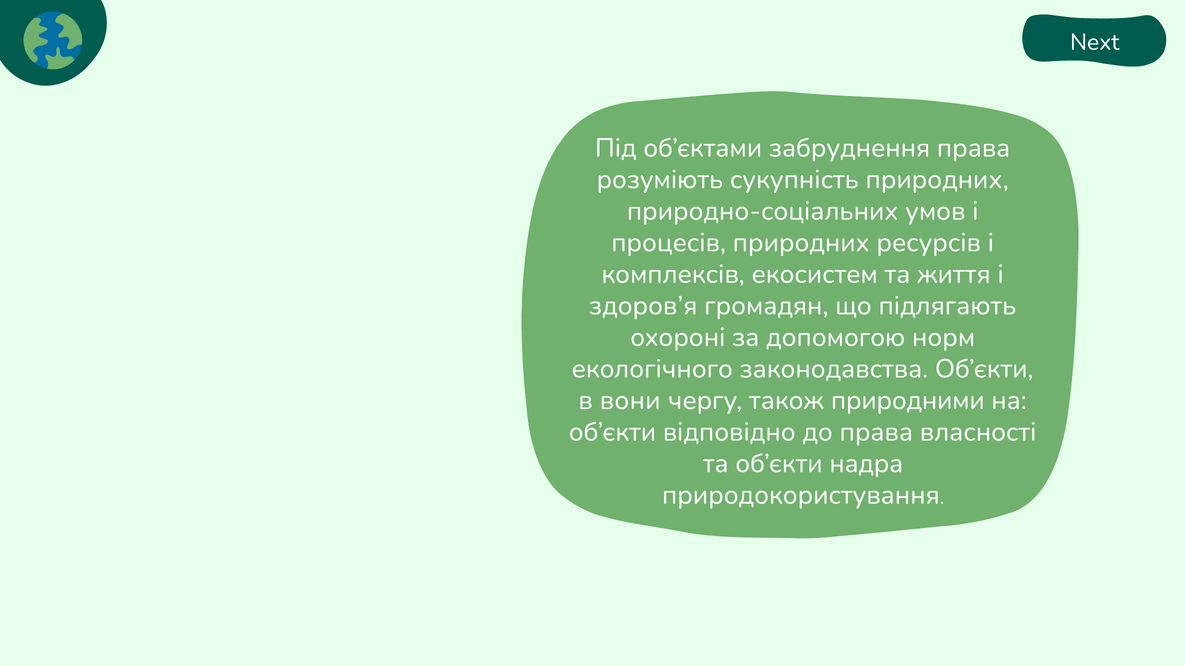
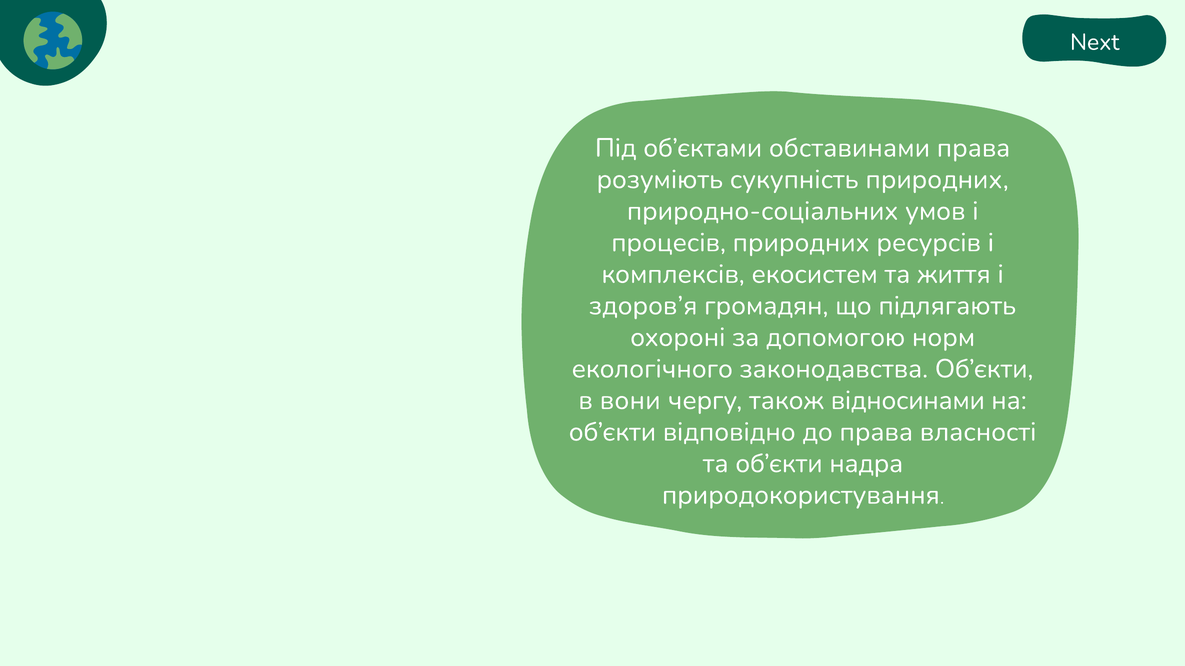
забруднення: забруднення -> обставинами
природними: природними -> відносинами
